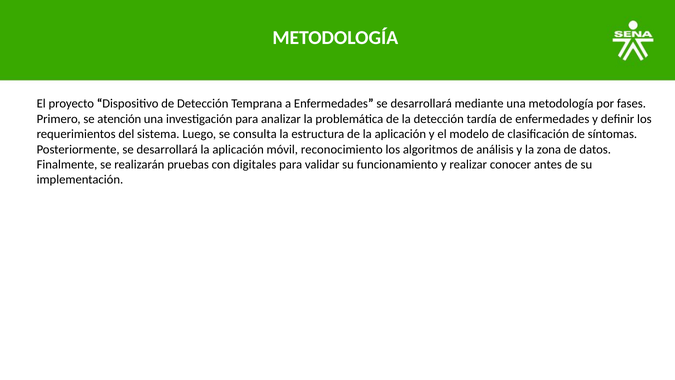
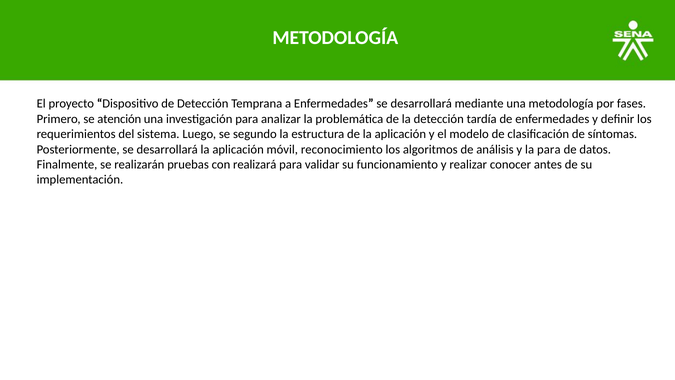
consulta: consulta -> segundo
la zona: zona -> para
digitales: digitales -> realizará
